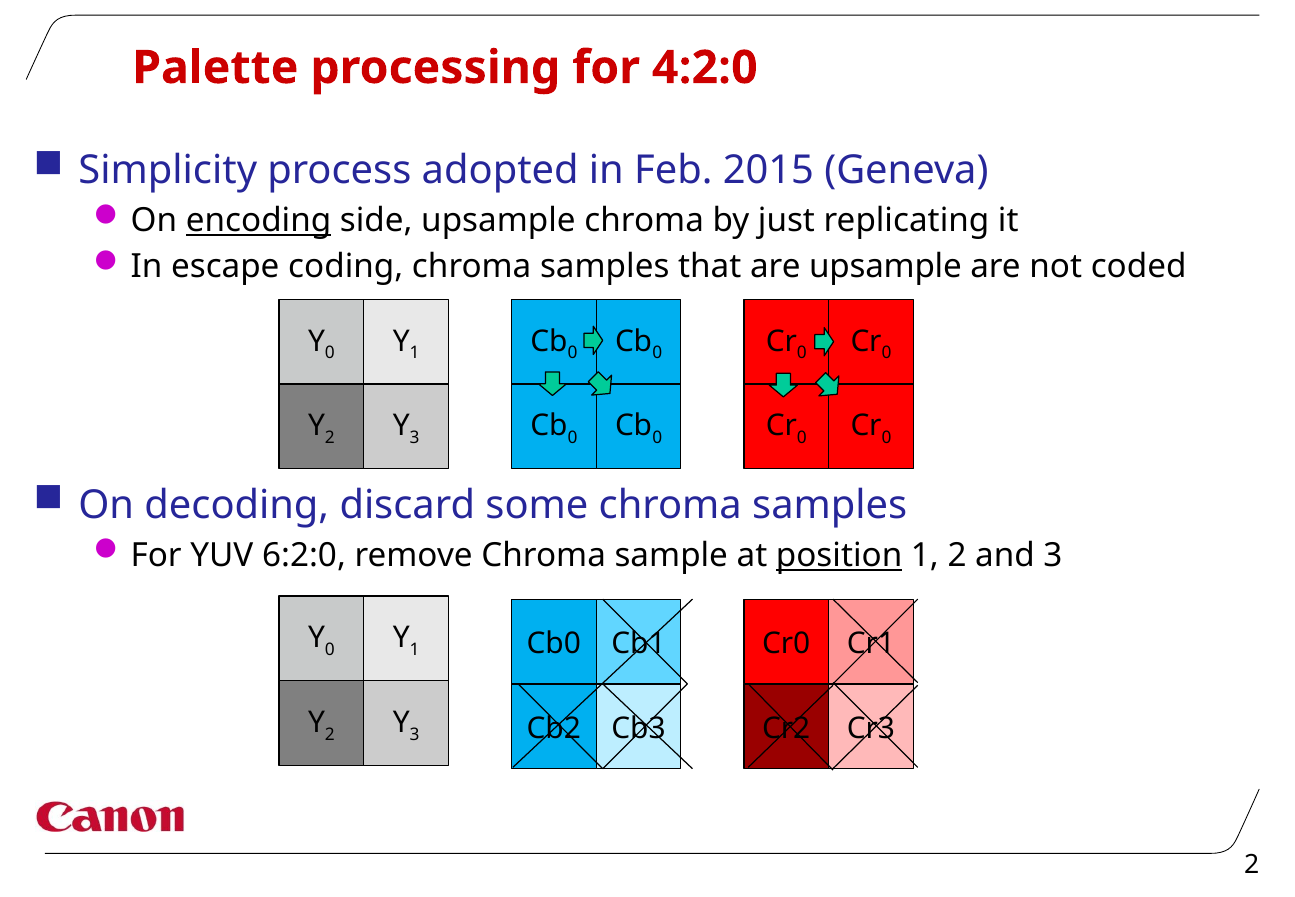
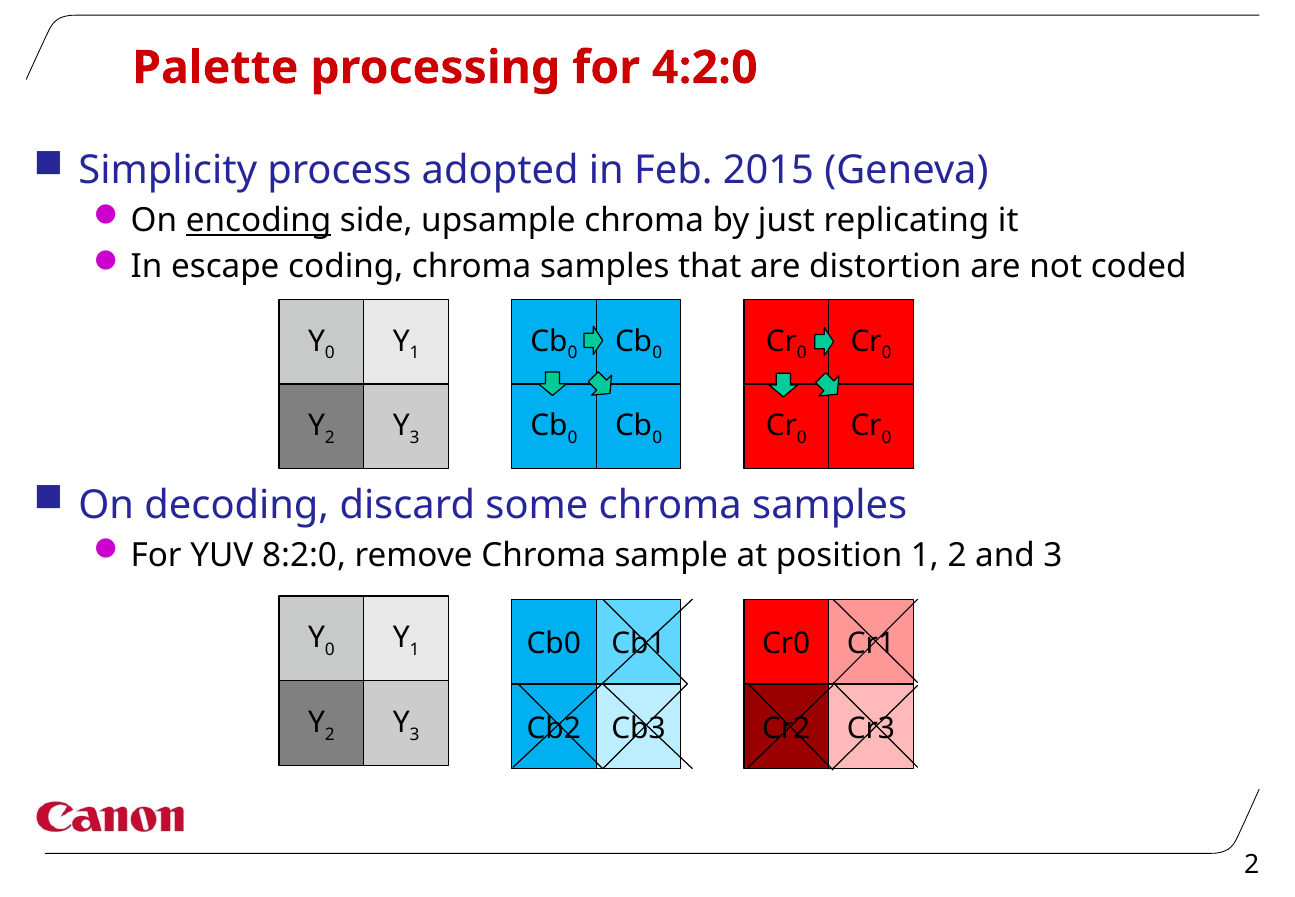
are upsample: upsample -> distortion
6:2:0: 6:2:0 -> 8:2:0
position underline: present -> none
